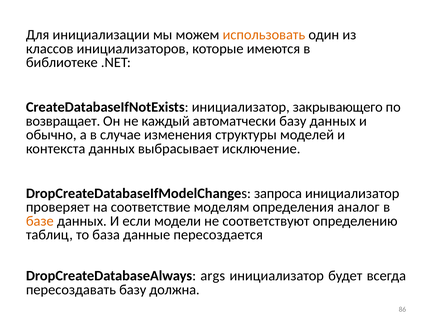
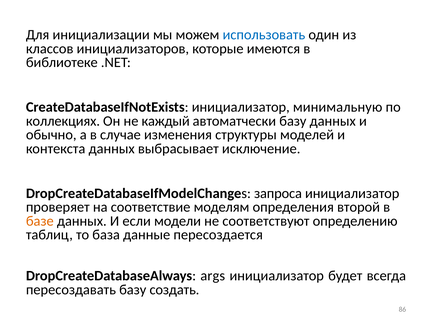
использовать colour: orange -> blue
закрывающего: закрывающего -> минимальную
возвращает: возвращает -> коллекциях
аналог: аналог -> второй
должна: должна -> создать
